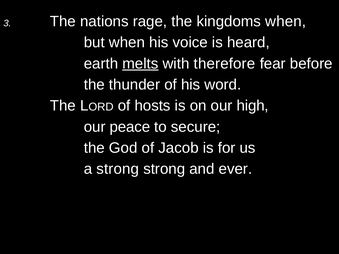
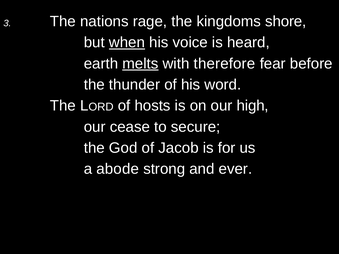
kingdoms when: when -> shore
when at (127, 43) underline: none -> present
peace: peace -> cease
a strong: strong -> abode
